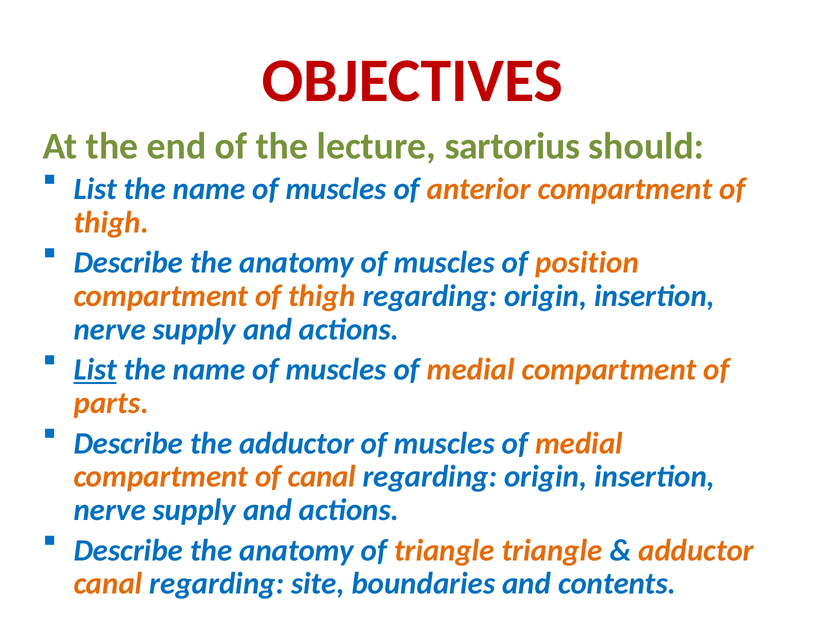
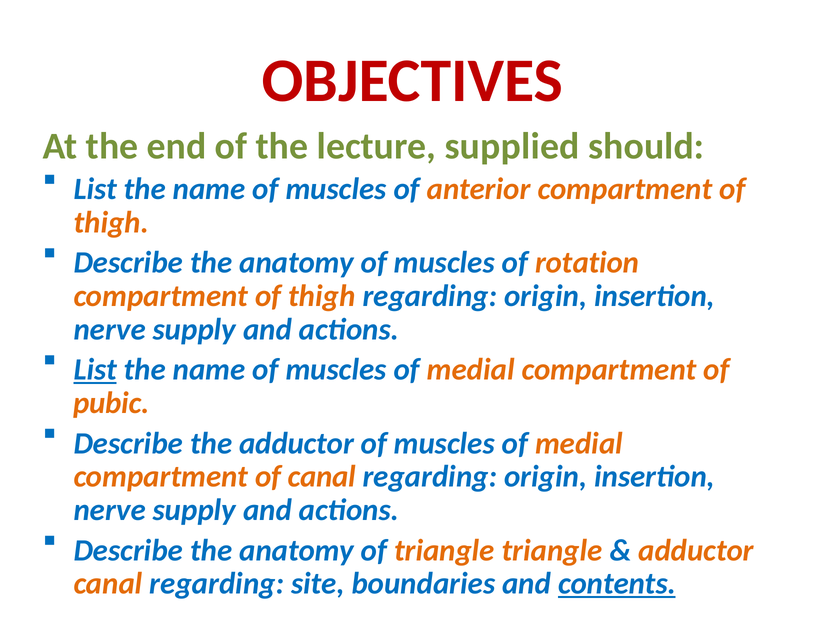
sartorius: sartorius -> supplied
position: position -> rotation
parts: parts -> pubic
contents underline: none -> present
